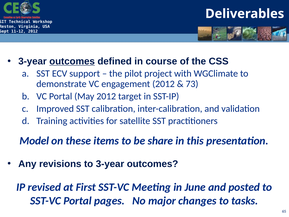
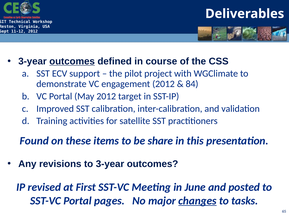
73: 73 -> 84
Model: Model -> Found
changes underline: none -> present
